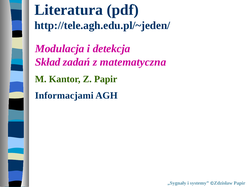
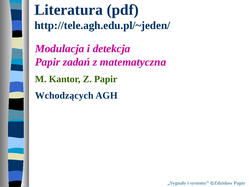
Skład at (48, 62): Skład -> Papir
Informacjami: Informacjami -> Wchodzących
